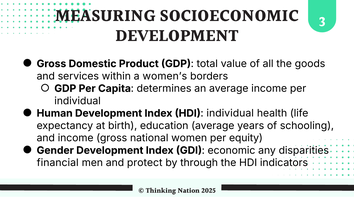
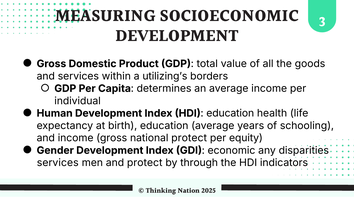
women’s: women’s -> utilizing’s
HDI individual: individual -> education
national women: women -> protect
financial at (58, 163): financial -> services
